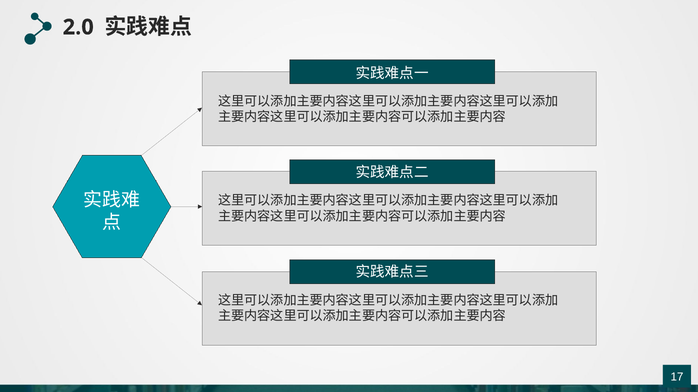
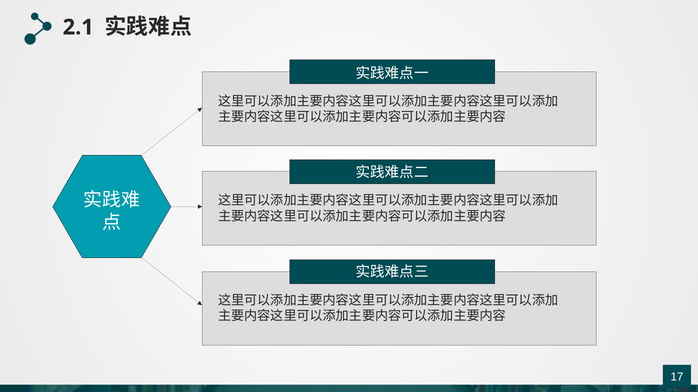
2.0: 2.0 -> 2.1
